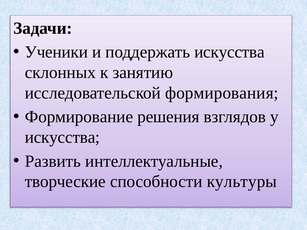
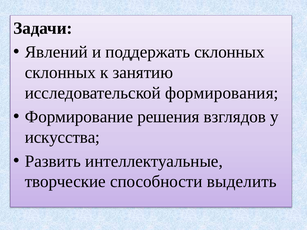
Ученики: Ученики -> Явлений
поддержать искусства: искусства -> склонных
культуры: культуры -> выделить
